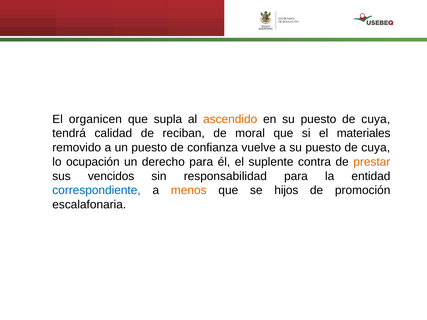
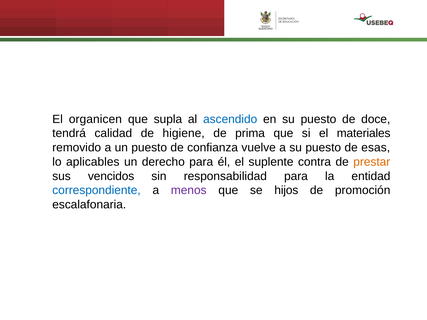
ascendido colour: orange -> blue
cuya at (376, 119): cuya -> doce
reciban: reciban -> higiene
moral: moral -> prima
cuya at (376, 148): cuya -> esas
ocupación: ocupación -> aplicables
menos colour: orange -> purple
